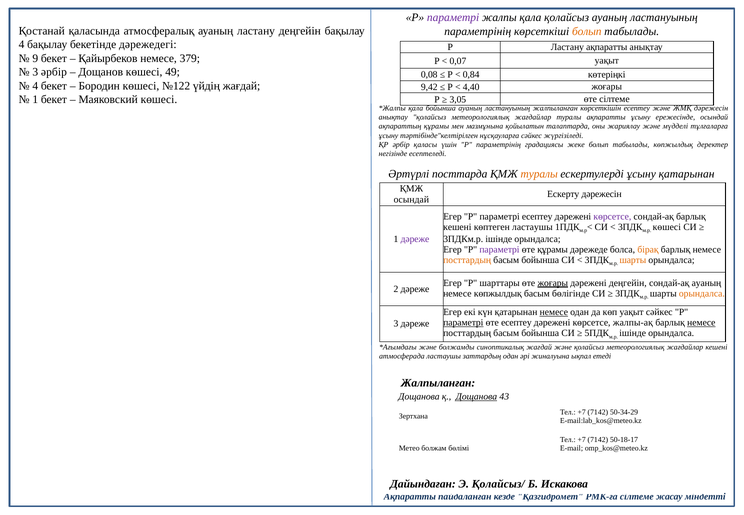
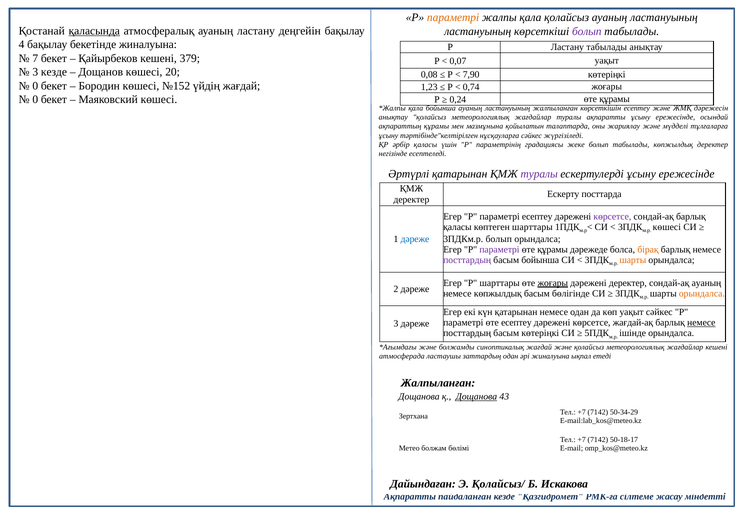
параметрі at (453, 18) colour: purple -> orange
қаласында underline: none -> present
параметрінің at (478, 31): параметрінің -> ластануының
болып at (587, 31) colour: orange -> purple
бекетінде дәрежедегі: дәрежедегі -> жиналуына
Ластану ақпаратты: ақпаратты -> табылады
9: 9 -> 7
Қайырбеков немесе: немесе -> кешені
3 әрбір: әрбір -> кезде
49: 49 -> 20
0,84: 0,84 -> 7,90
4 at (35, 86): 4 -> 0
№122: №122 -> №152
9,42: 9,42 -> 1,23
4,40: 4,40 -> 0,74
1 at (35, 100): 1 -> 0
3,05: 3,05 -> 0,24
сілтеме at (614, 99): сілтеме -> құрамы
Әртүрлі посттарда: посттарда -> қатарынан
туралы at (539, 174) colour: orange -> purple
ескертулерді ұсыну қатарынан: қатарынан -> ережесінде
Ескерту дәрежесін: дәрежесін -> посттарда
осындай at (411, 199): осындай -> деректер
кешені at (457, 227): кешені -> қаласы
көптеген ластаушы: ластаушы -> шарттары
дәреже at (415, 239) colour: purple -> blue
3ПДКм.р ішінде: ішінде -> болып
посттардың at (467, 260) colour: orange -> purple
дәрежені деңгейін: деңгейін -> деректер
немесе at (554, 312) underline: present -> none
параметрі at (463, 323) underline: present -> none
жалпы-ақ: жалпы-ақ -> жағдай-ақ
бойынша at (540, 333): бойынша -> көтеріңкі
